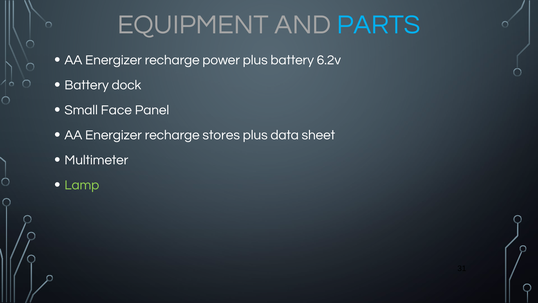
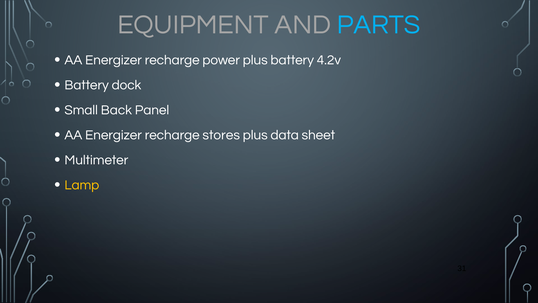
6.2v: 6.2v -> 4.2v
Face: Face -> Back
Lamp colour: light green -> yellow
